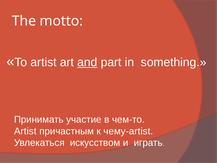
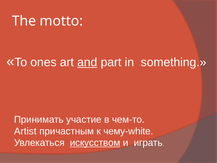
To artist: artist -> ones
чему-artist: чему-artist -> чему-white
искусством underline: none -> present
